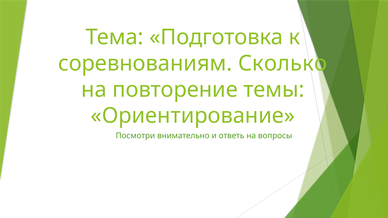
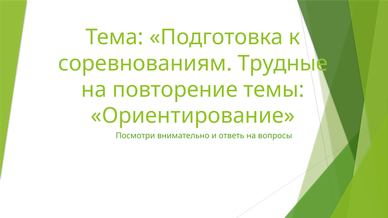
Сколько: Сколько -> Трудные
